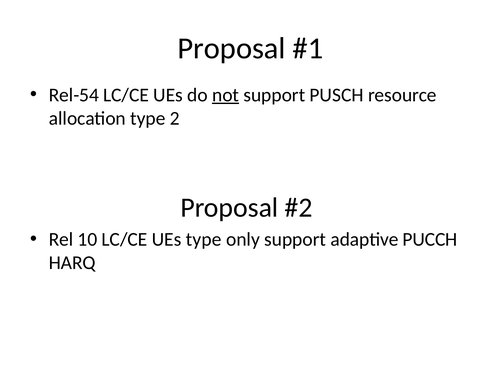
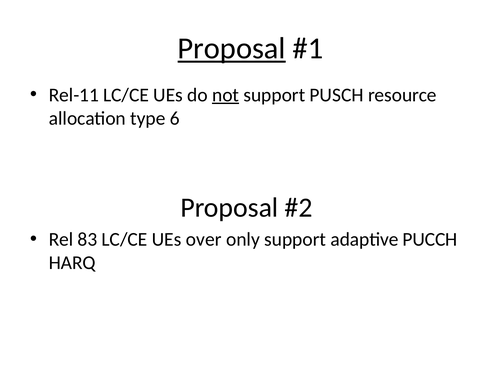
Proposal at (232, 48) underline: none -> present
Rel-54: Rel-54 -> Rel-11
2: 2 -> 6
10: 10 -> 83
UEs type: type -> over
